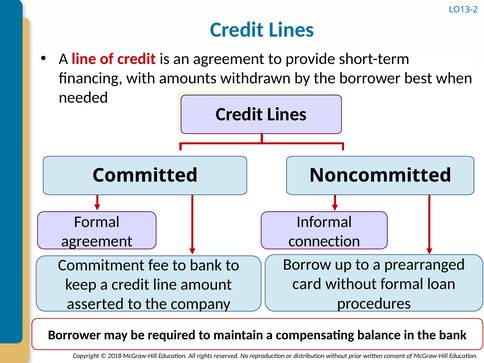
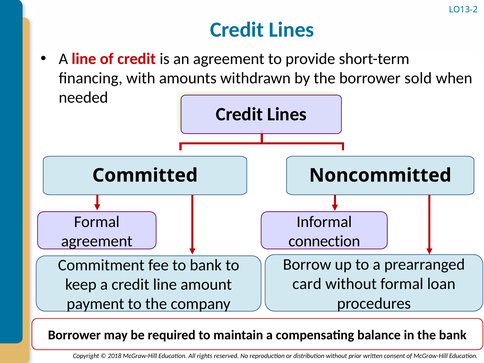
best: best -> sold
asserted: asserted -> payment
